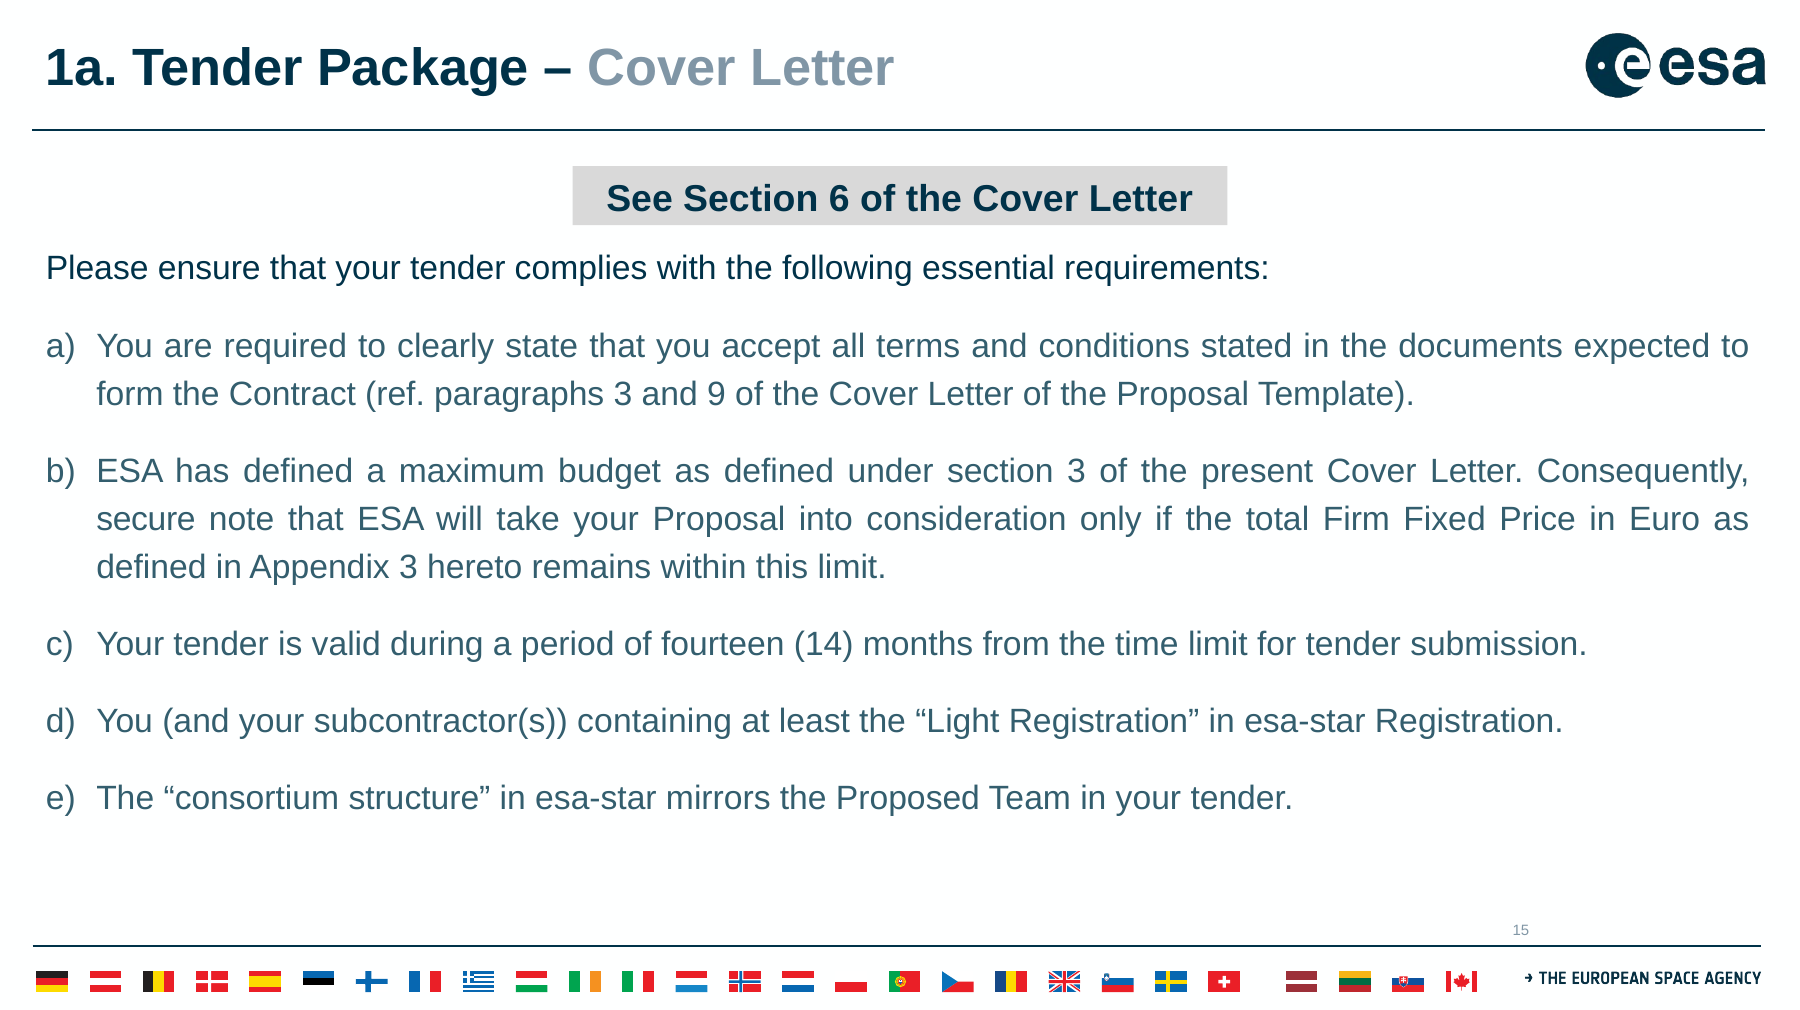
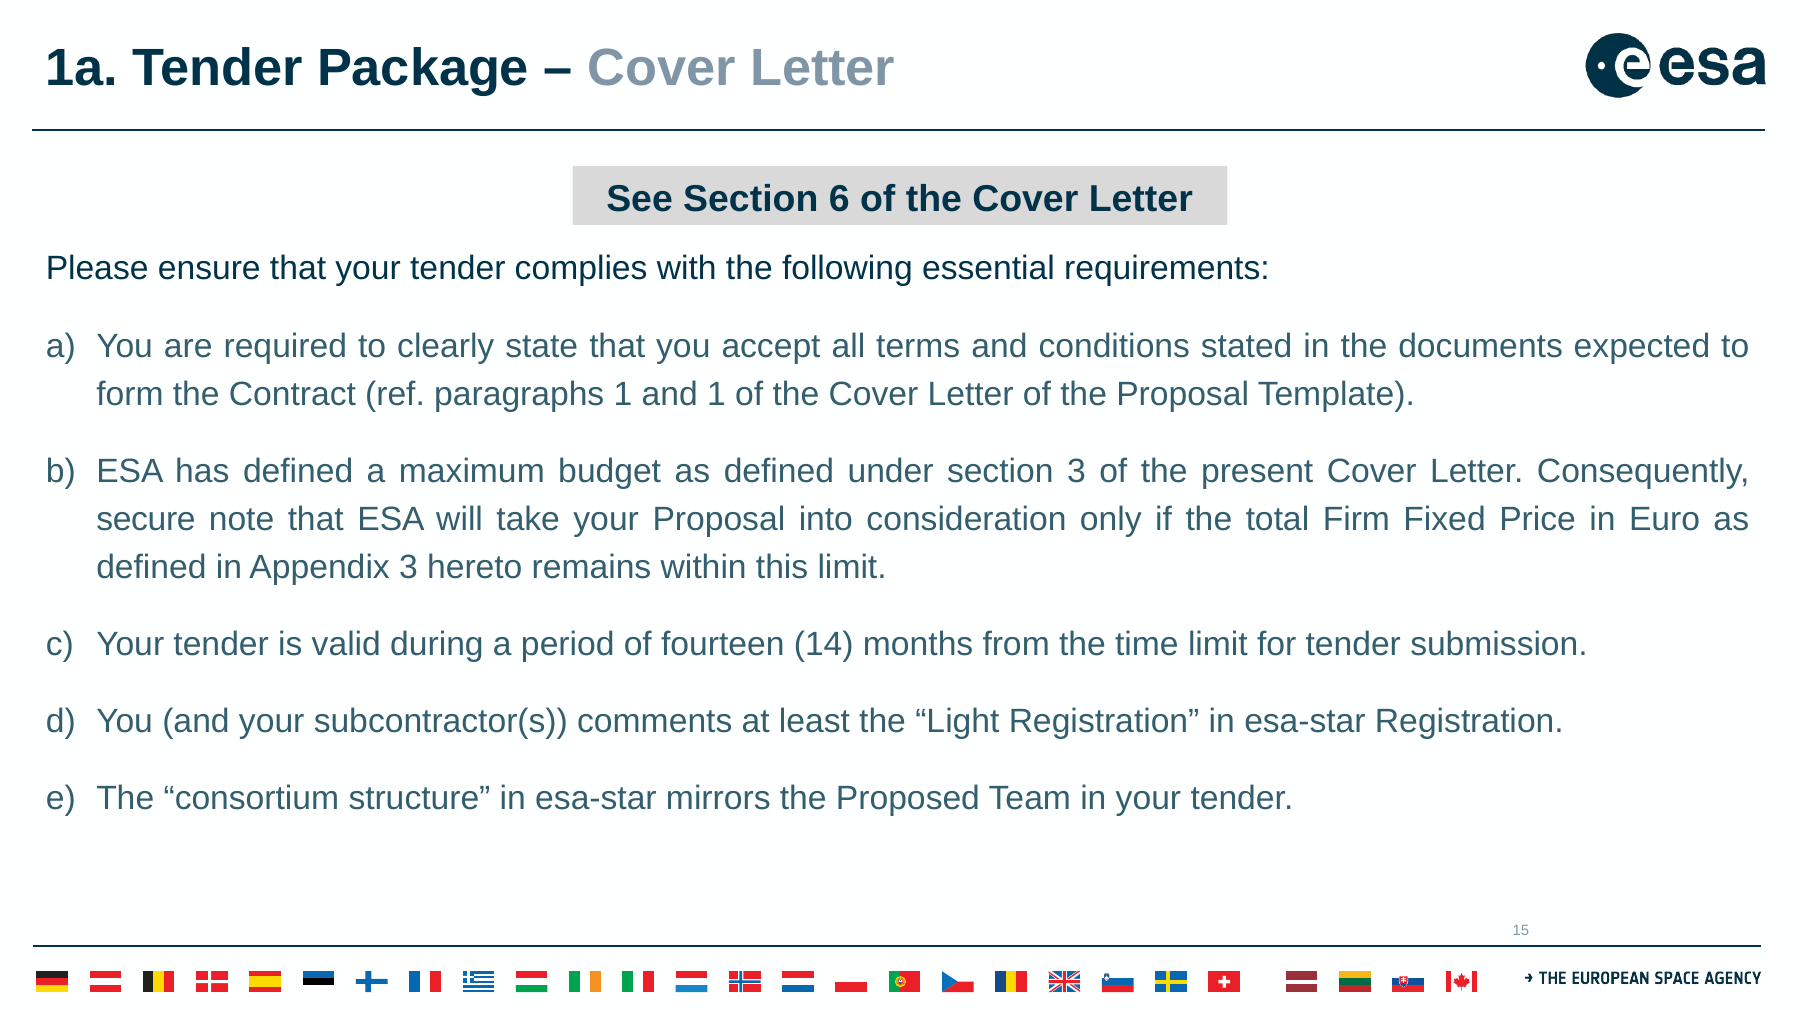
paragraphs 3: 3 -> 1
and 9: 9 -> 1
containing: containing -> comments
